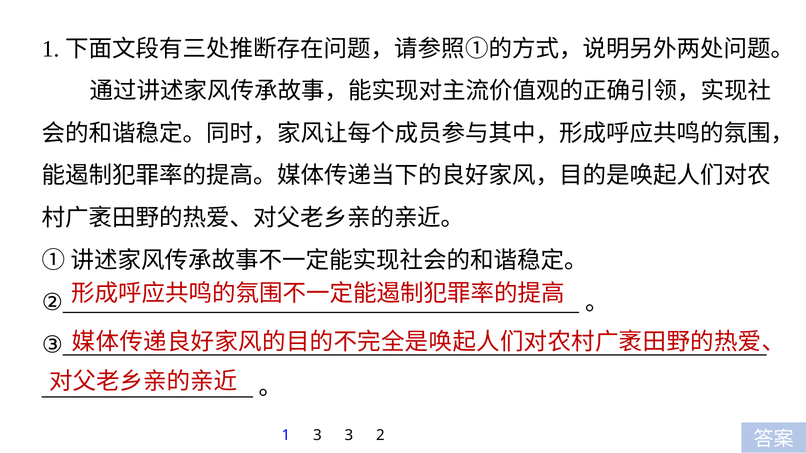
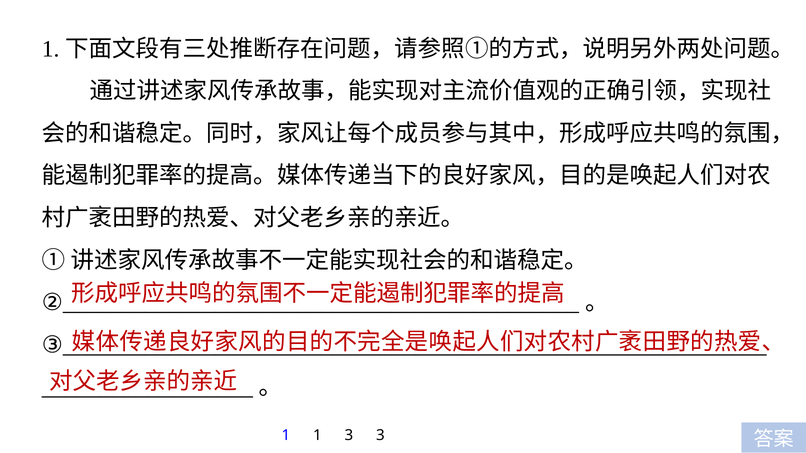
1 3: 3 -> 1
3 2: 2 -> 3
